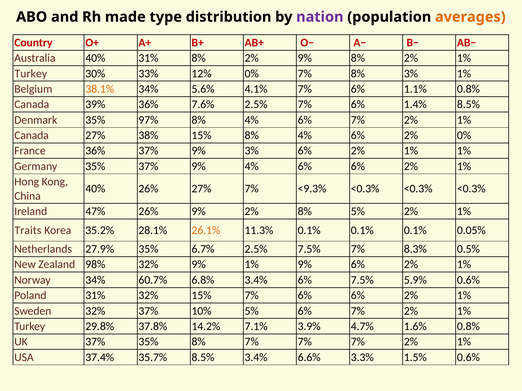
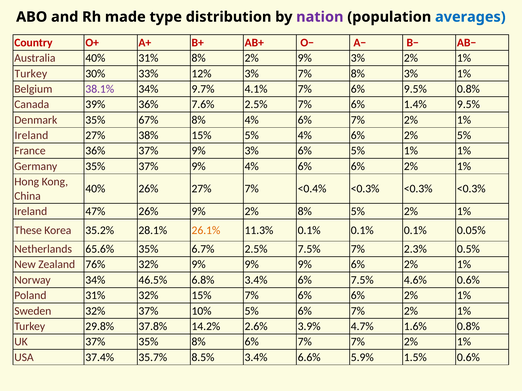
averages colour: orange -> blue
2% 9% 8%: 8% -> 3%
12% 0%: 0% -> 3%
38.1% colour: orange -> purple
5.6%: 5.6% -> 9.7%
6% 1.1%: 1.1% -> 9.5%
1.4% 8.5%: 8.5% -> 9.5%
97%: 97% -> 67%
Canada at (32, 136): Canada -> Ireland
15% 8%: 8% -> 5%
2% 0%: 0% -> 5%
3% 6% 2%: 2% -> 5%
<9.3%: <9.3% -> <0.4%
Traits: Traits -> These
27.9%: 27.9% -> 65.6%
8.3%: 8.3% -> 2.3%
98%: 98% -> 76%
32% 9% 1%: 1% -> 9%
60.7%: 60.7% -> 46.5%
5.9%: 5.9% -> 4.6%
7.1%: 7.1% -> 2.6%
8% 7%: 7% -> 6%
3.3%: 3.3% -> 5.9%
